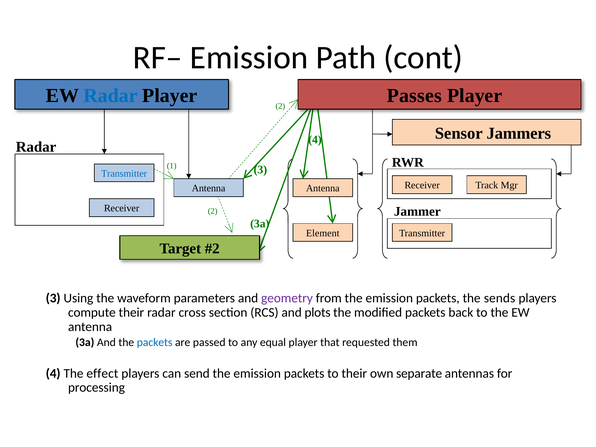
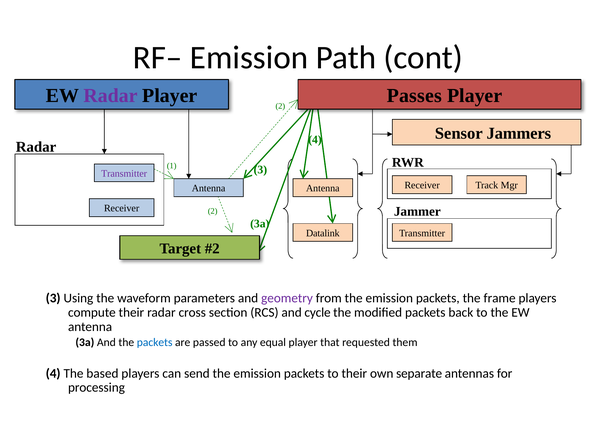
Radar at (111, 96) colour: blue -> purple
Transmitter at (124, 173) colour: blue -> purple
Element: Element -> Datalink
sends: sends -> frame
plots: plots -> cycle
effect: effect -> based
